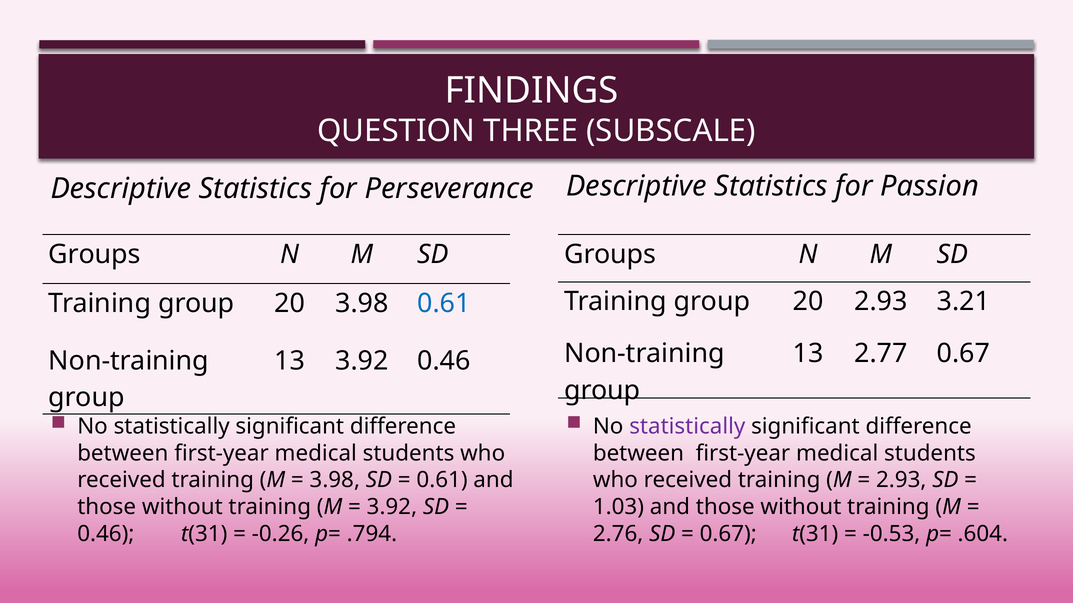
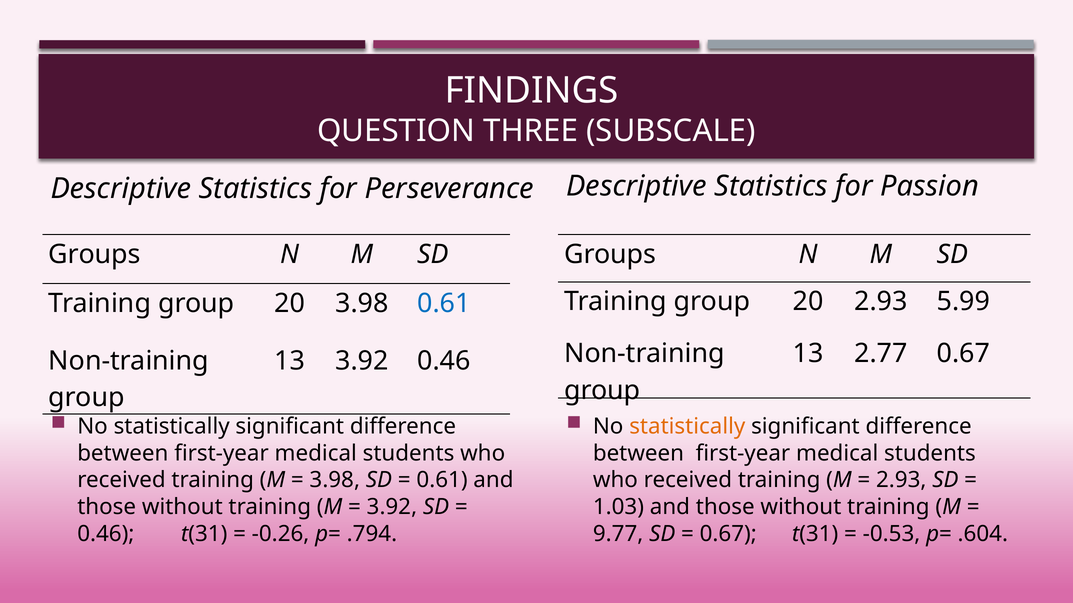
3.21: 3.21 -> 5.99
statistically at (687, 427) colour: purple -> orange
2.76: 2.76 -> 9.77
